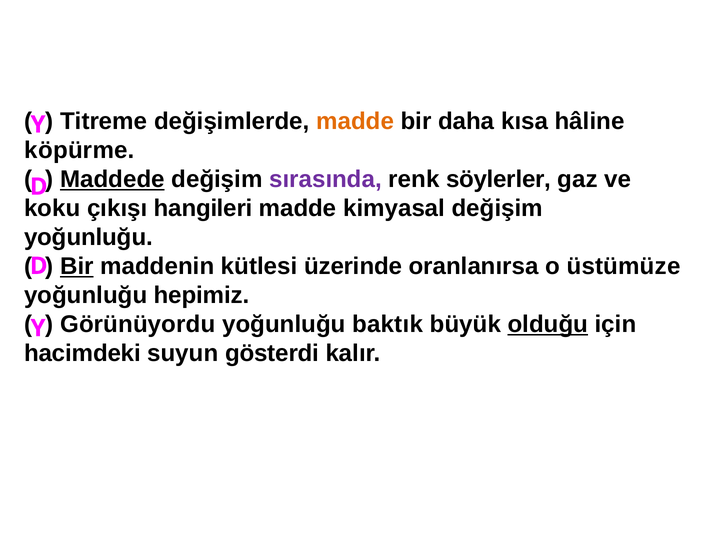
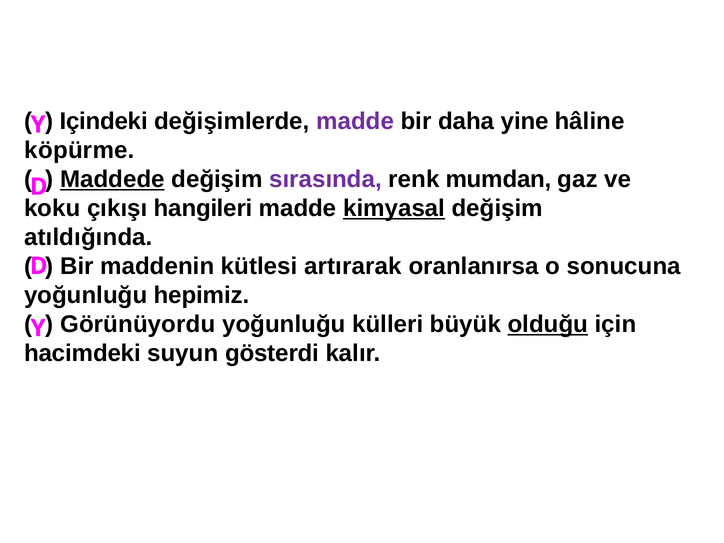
Titreme: Titreme -> Içindeki
madde at (355, 122) colour: orange -> purple
kısa: kısa -> yine
söylerler: söylerler -> mumdan
kimyasal underline: none -> present
yoğunluğu at (88, 237): yoğunluğu -> atıldığında
Bir at (77, 266) underline: present -> none
üzerinde: üzerinde -> artırarak
üstümüze: üstümüze -> sonucuna
baktık: baktık -> külleri
